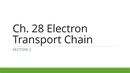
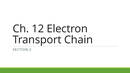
28: 28 -> 12
